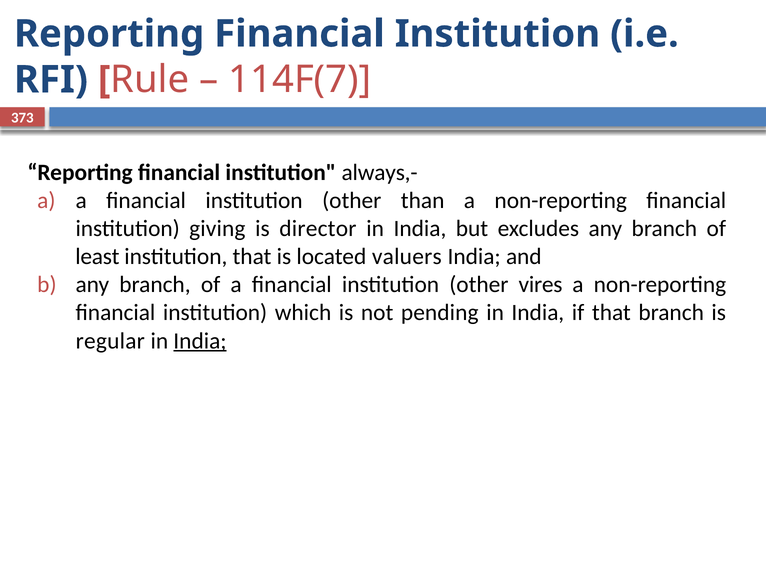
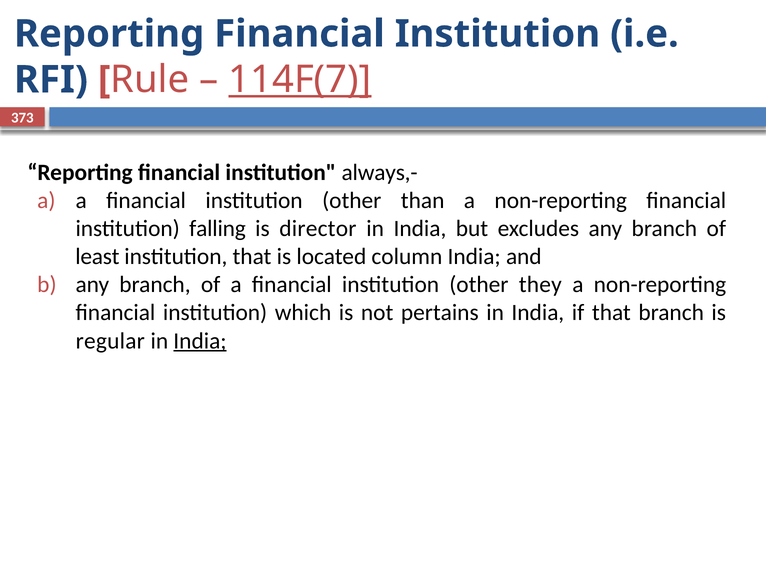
114F(7 underline: none -> present
giving: giving -> falling
valuers: valuers -> column
vires: vires -> they
pending: pending -> pertains
